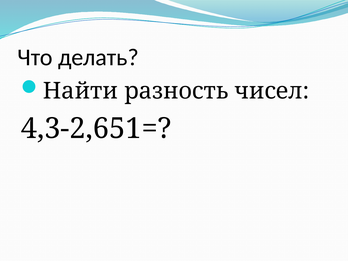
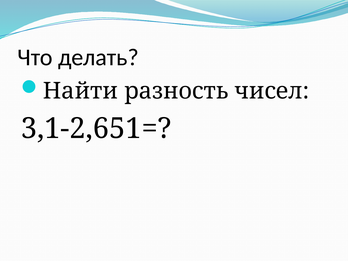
4,3-2,651=: 4,3-2,651= -> 3,1-2,651=
